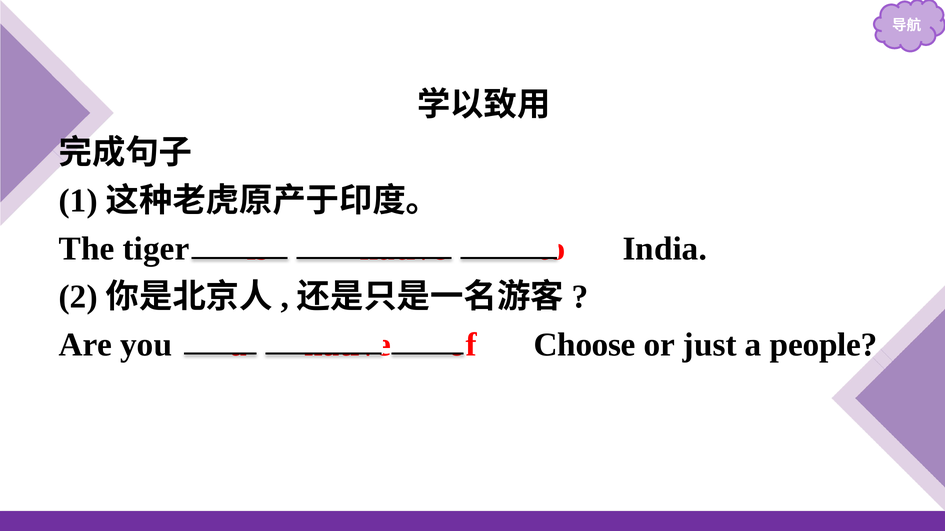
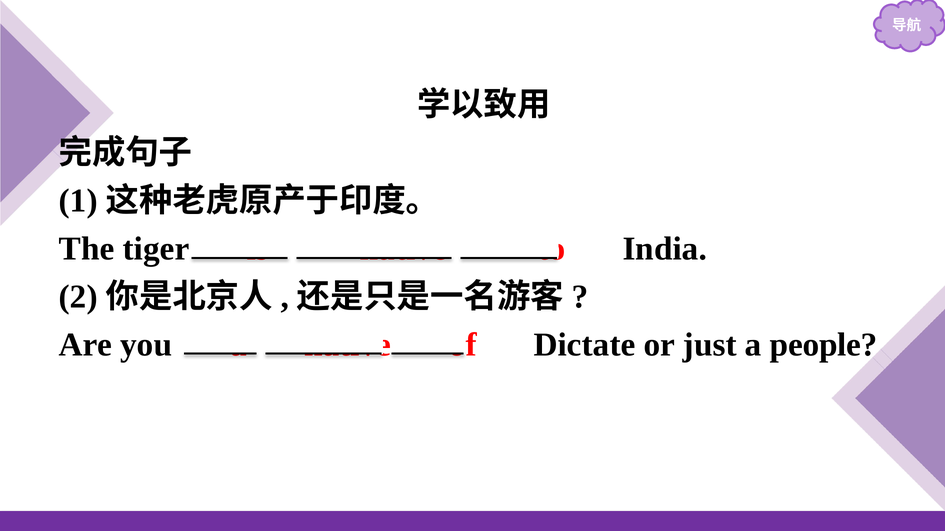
Choose: Choose -> Dictate
